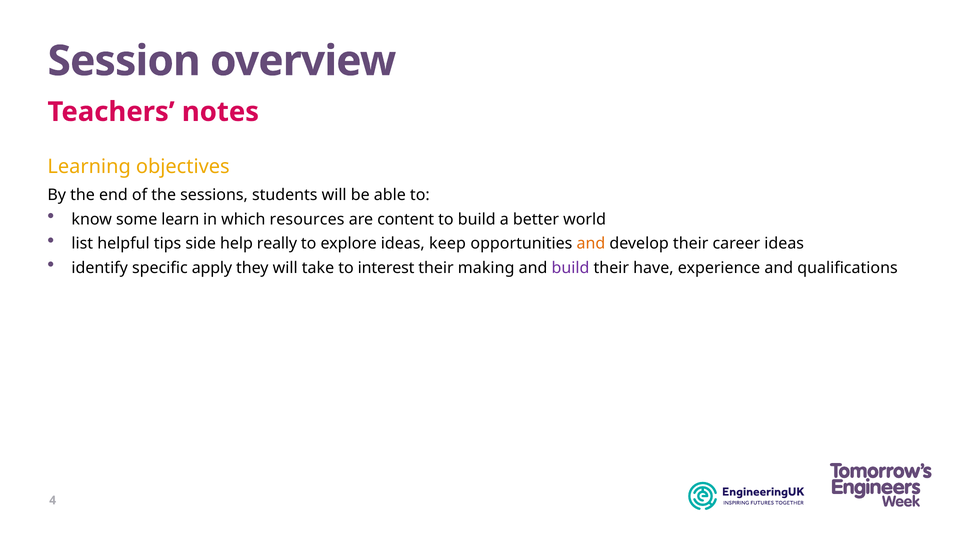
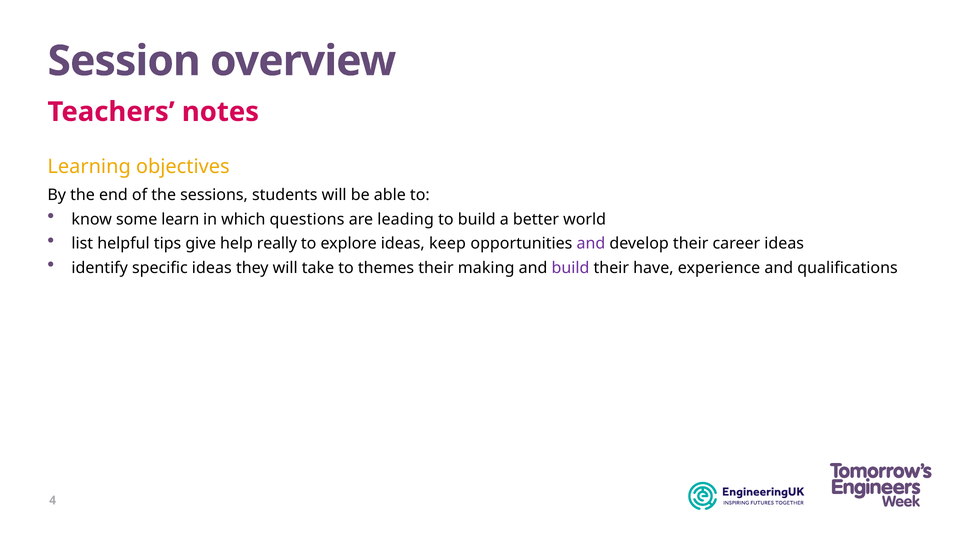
resources: resources -> questions
content: content -> leading
side: side -> give
and at (591, 244) colour: orange -> purple
specific apply: apply -> ideas
interest: interest -> themes
